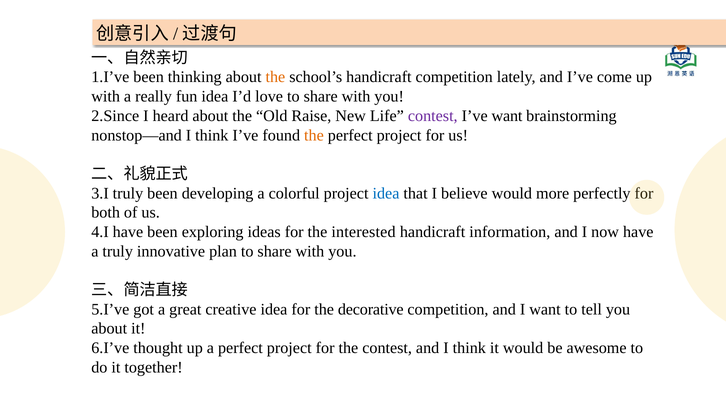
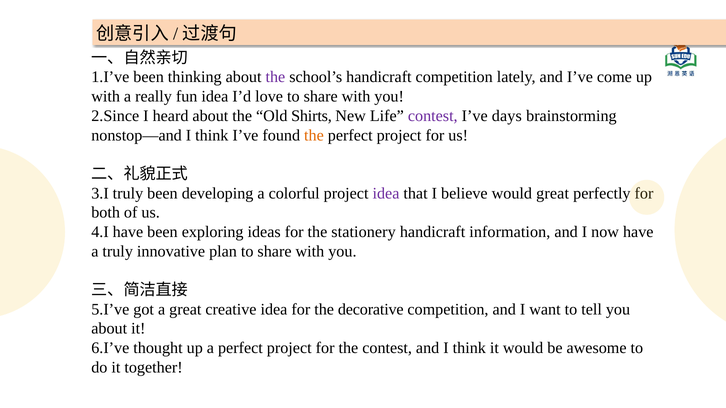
the at (275, 77) colour: orange -> purple
Raise: Raise -> Shirts
I’ve want: want -> days
idea at (386, 193) colour: blue -> purple
would more: more -> great
interested: interested -> stationery
